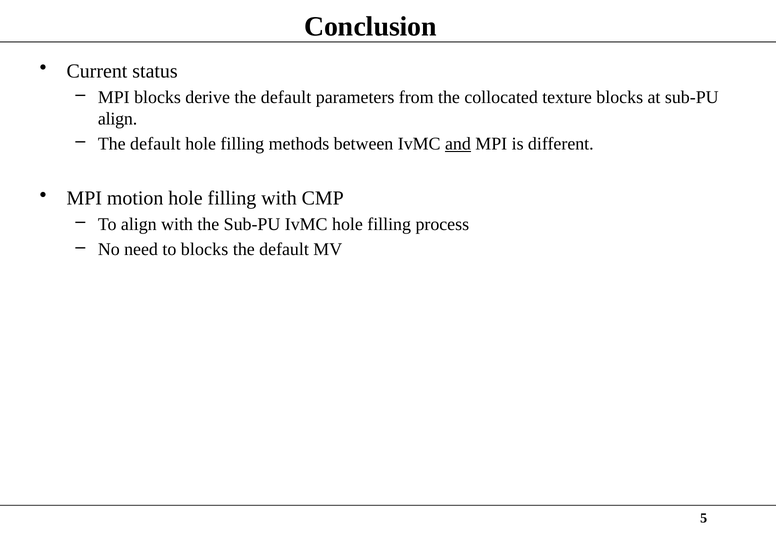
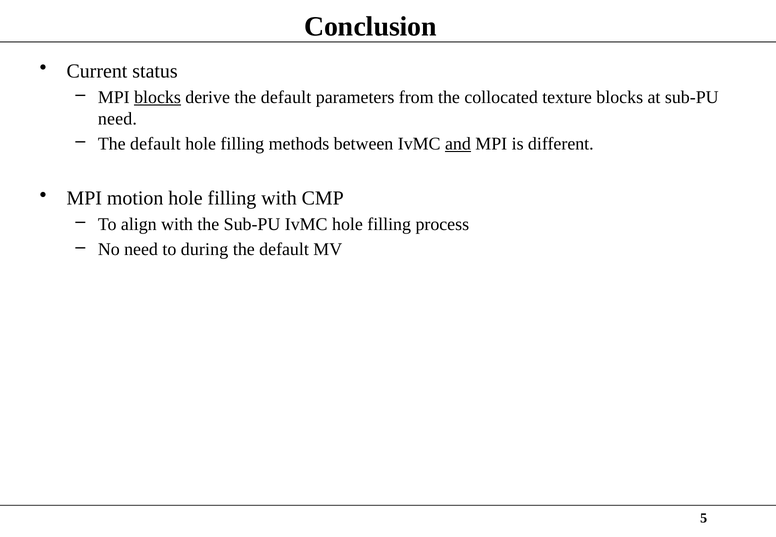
blocks at (158, 97) underline: none -> present
align at (118, 119): align -> need
to blocks: blocks -> during
